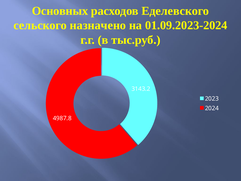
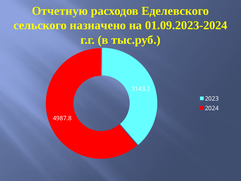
Основных: Основных -> Отчетную
